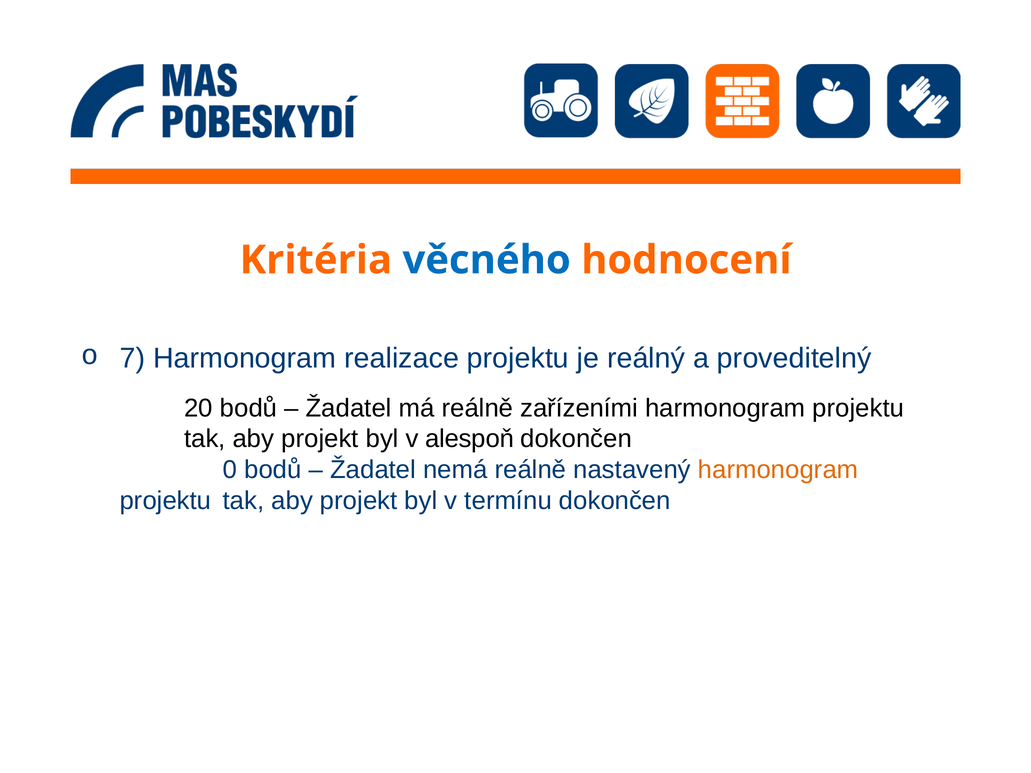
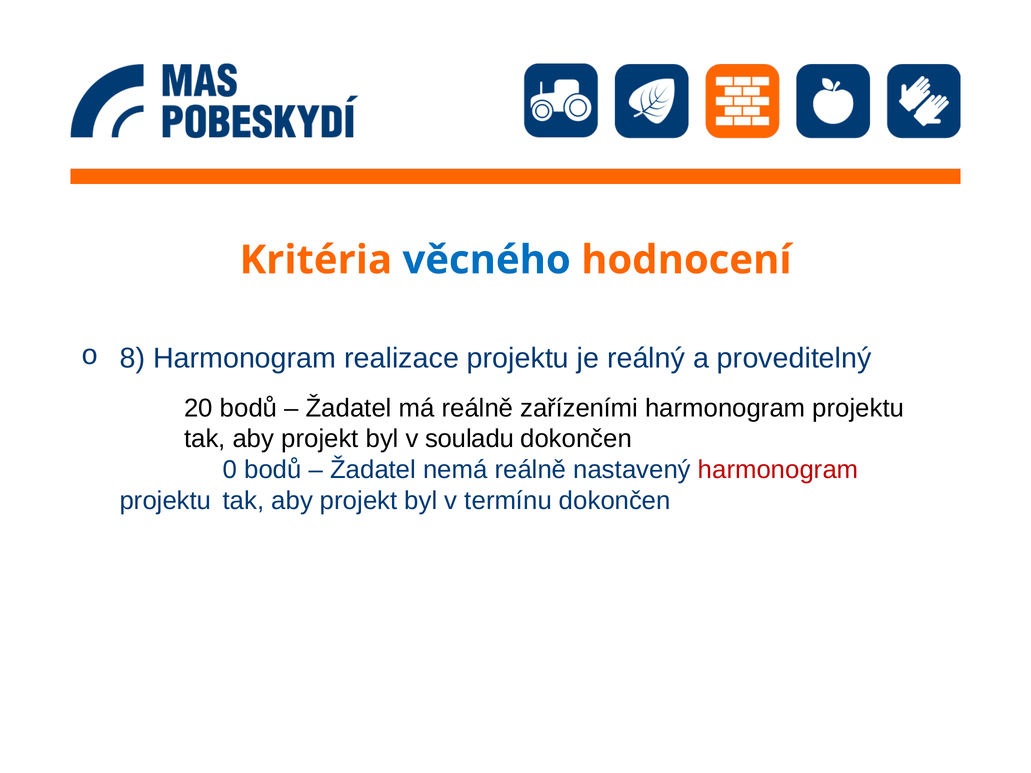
7: 7 -> 8
alespoň: alespoň -> souladu
harmonogram at (778, 470) colour: orange -> red
